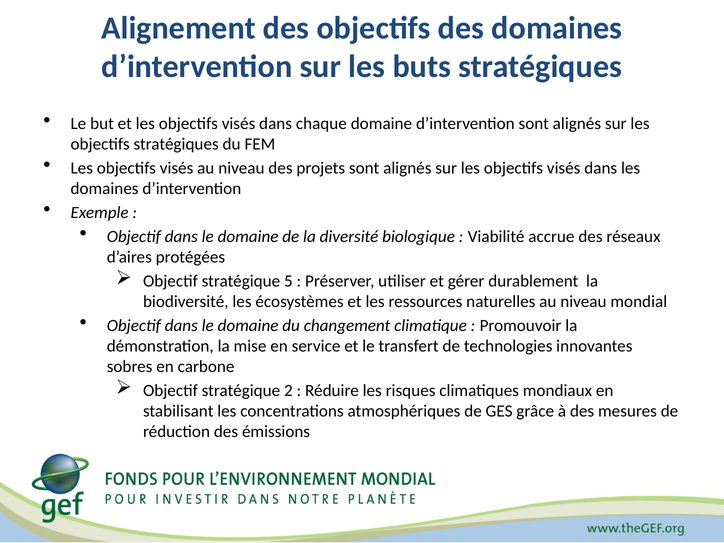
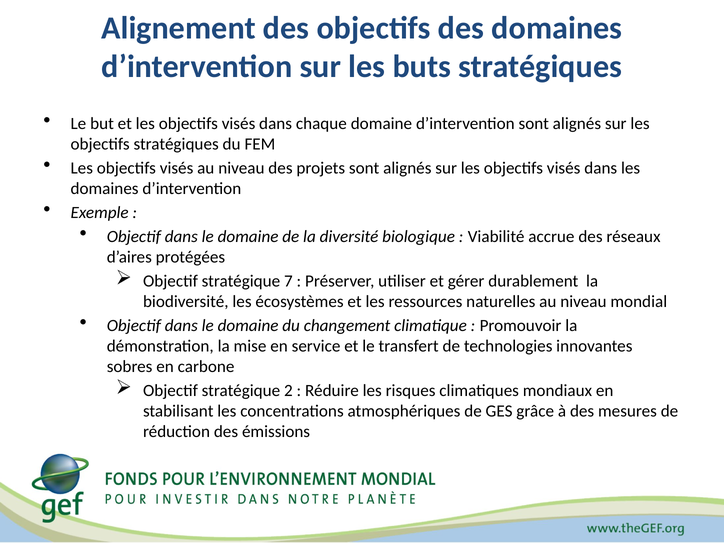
5: 5 -> 7
